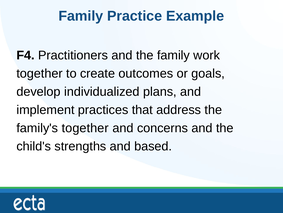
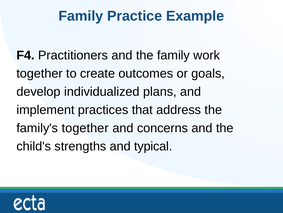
based: based -> typical
